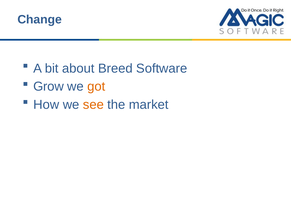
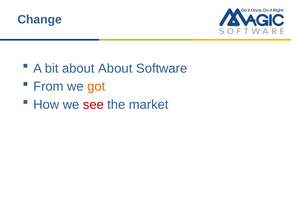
about Breed: Breed -> About
Grow: Grow -> From
see colour: orange -> red
